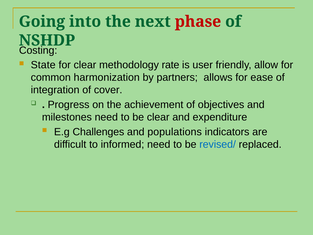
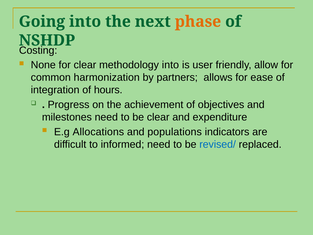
phase colour: red -> orange
State: State -> None
methodology rate: rate -> into
cover: cover -> hours
Challenges: Challenges -> Allocations
